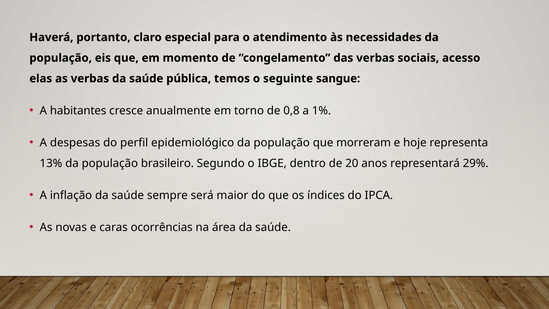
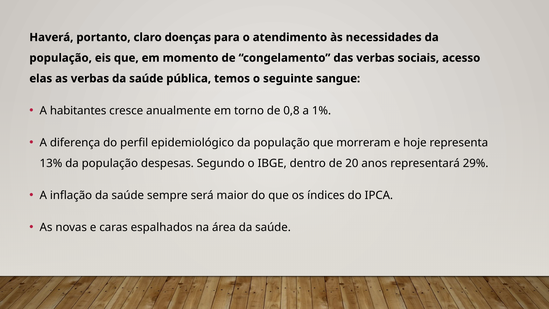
especial: especial -> doenças
despesas: despesas -> diferença
brasileiro: brasileiro -> despesas
ocorrências: ocorrências -> espalhados
